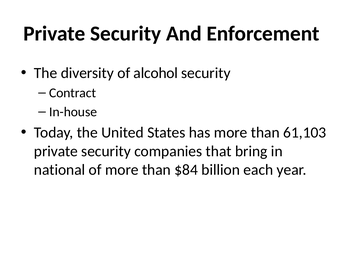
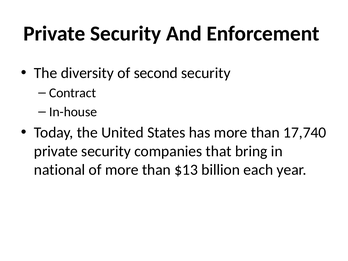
alcohol: alcohol -> second
61,103: 61,103 -> 17,740
$84: $84 -> $13
